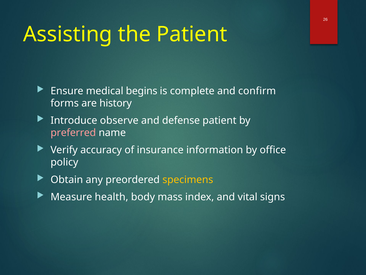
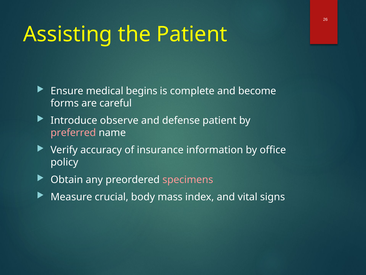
confirm: confirm -> become
history: history -> careful
specimens colour: yellow -> pink
health: health -> crucial
